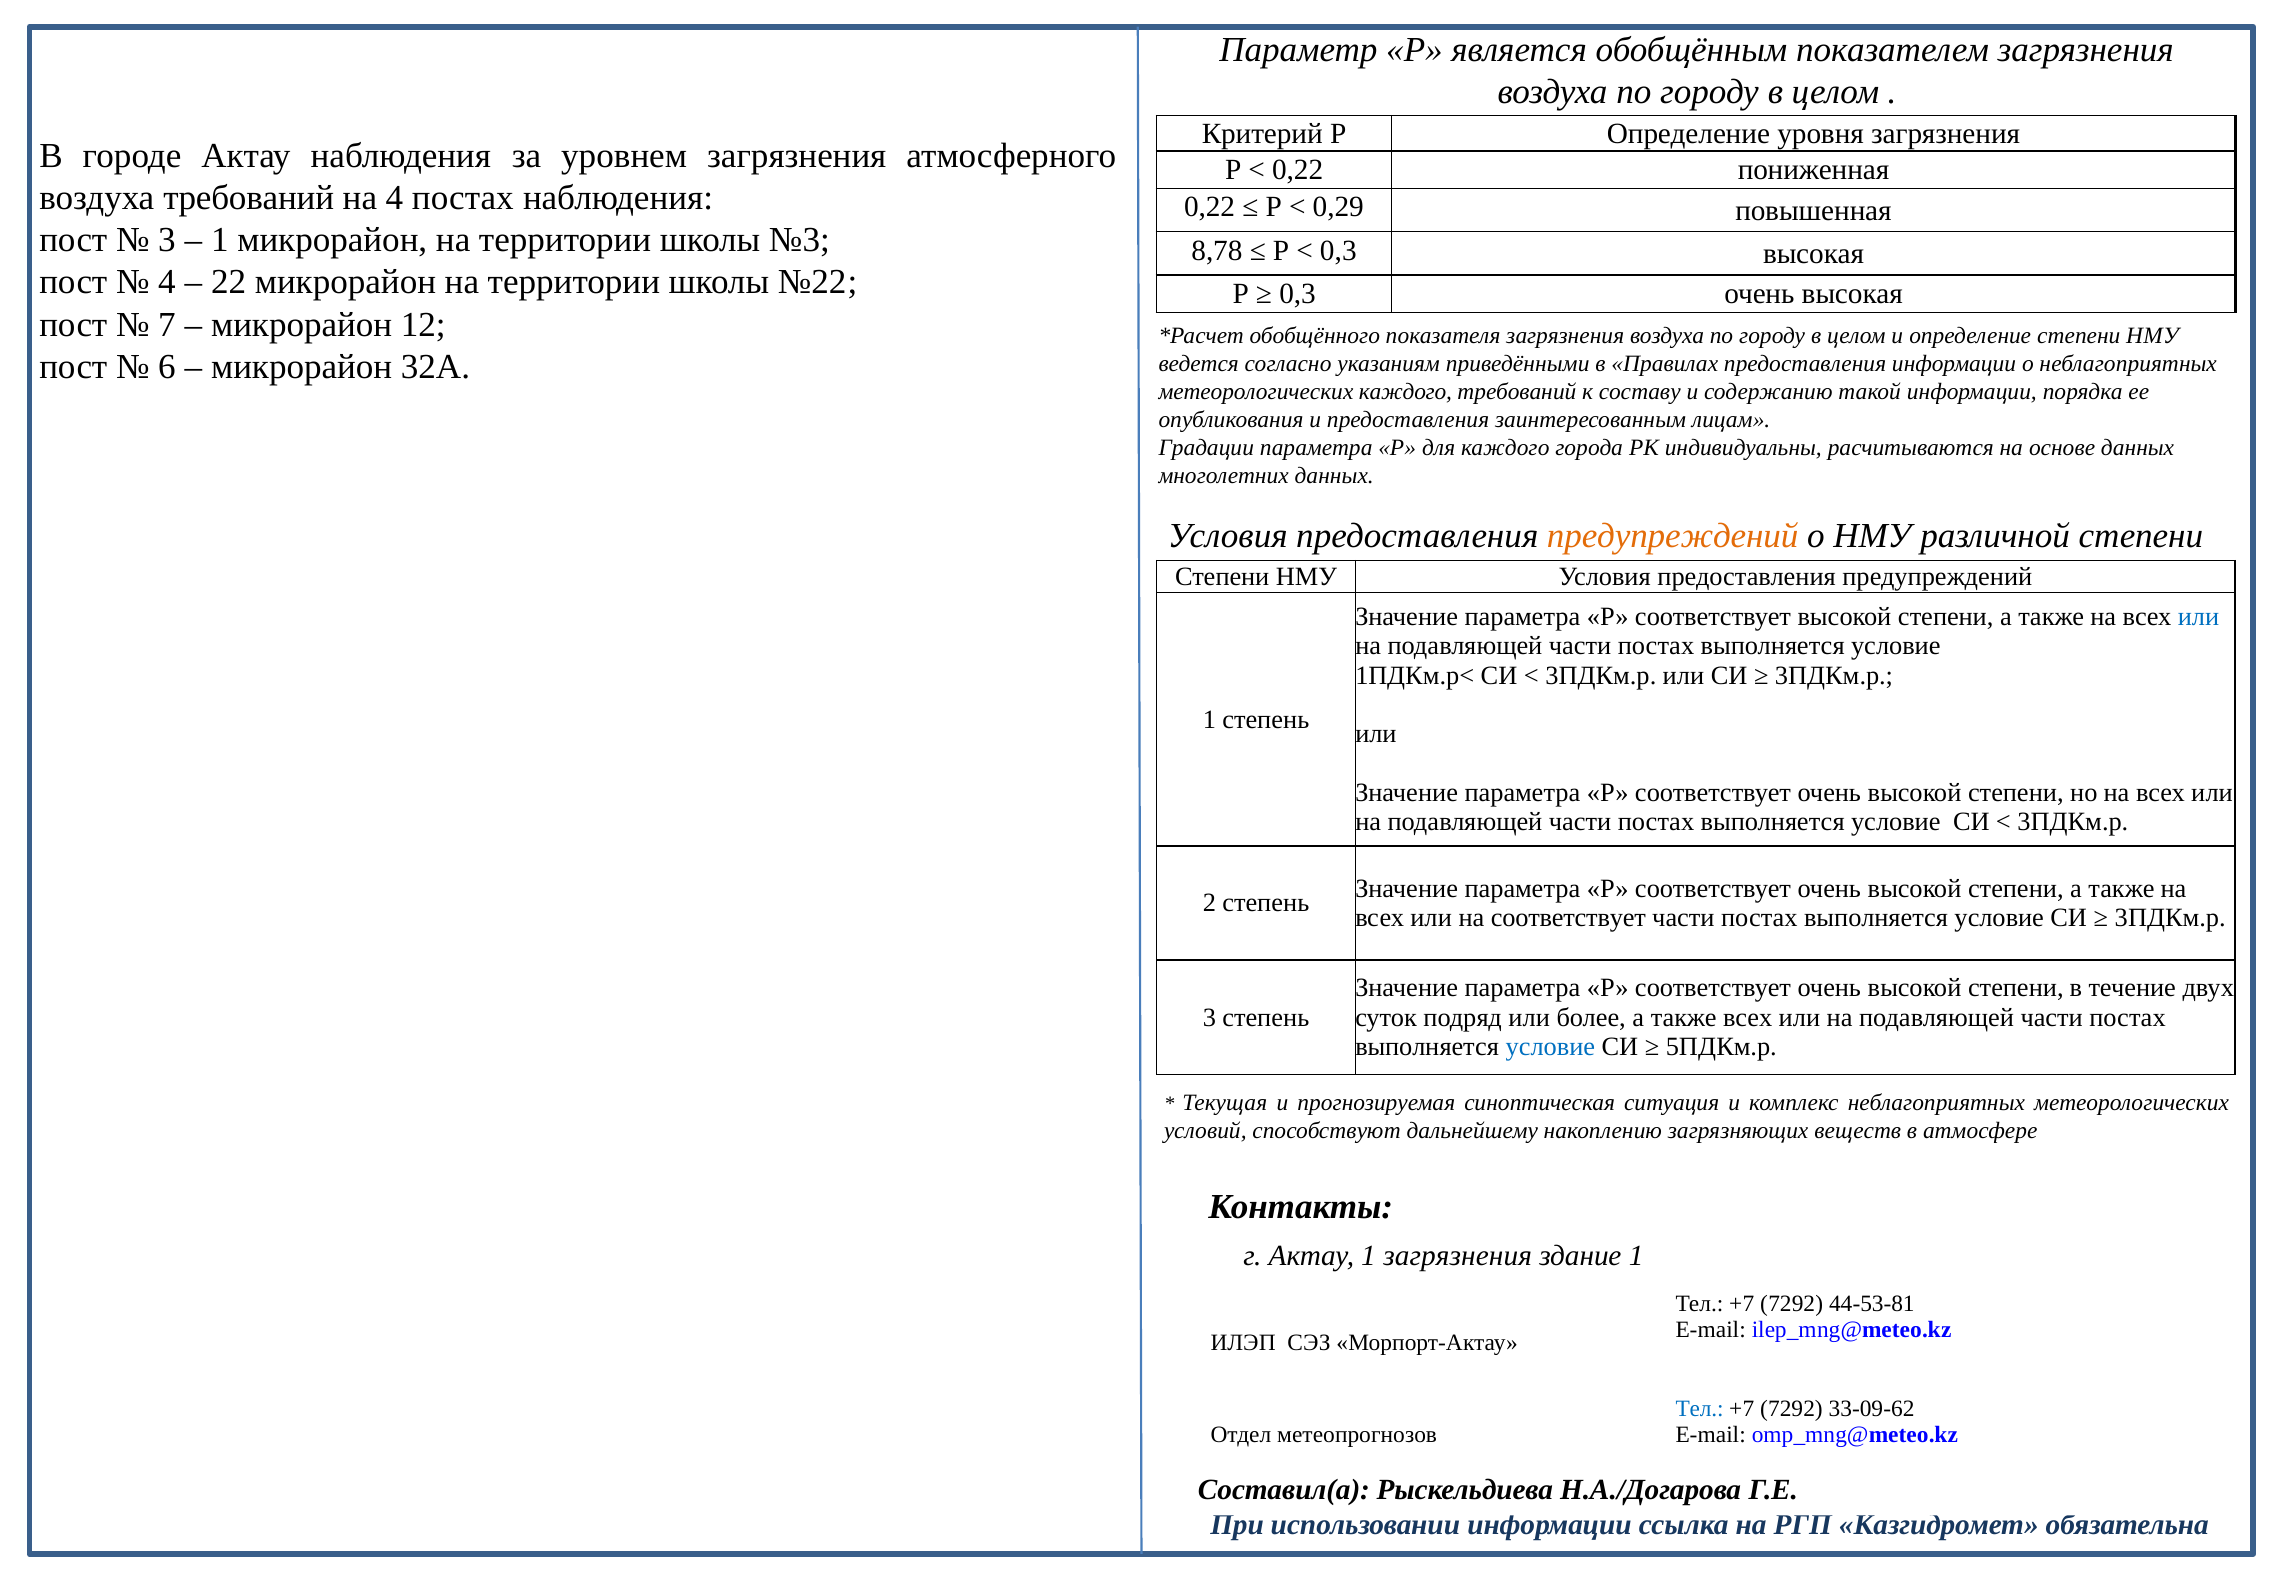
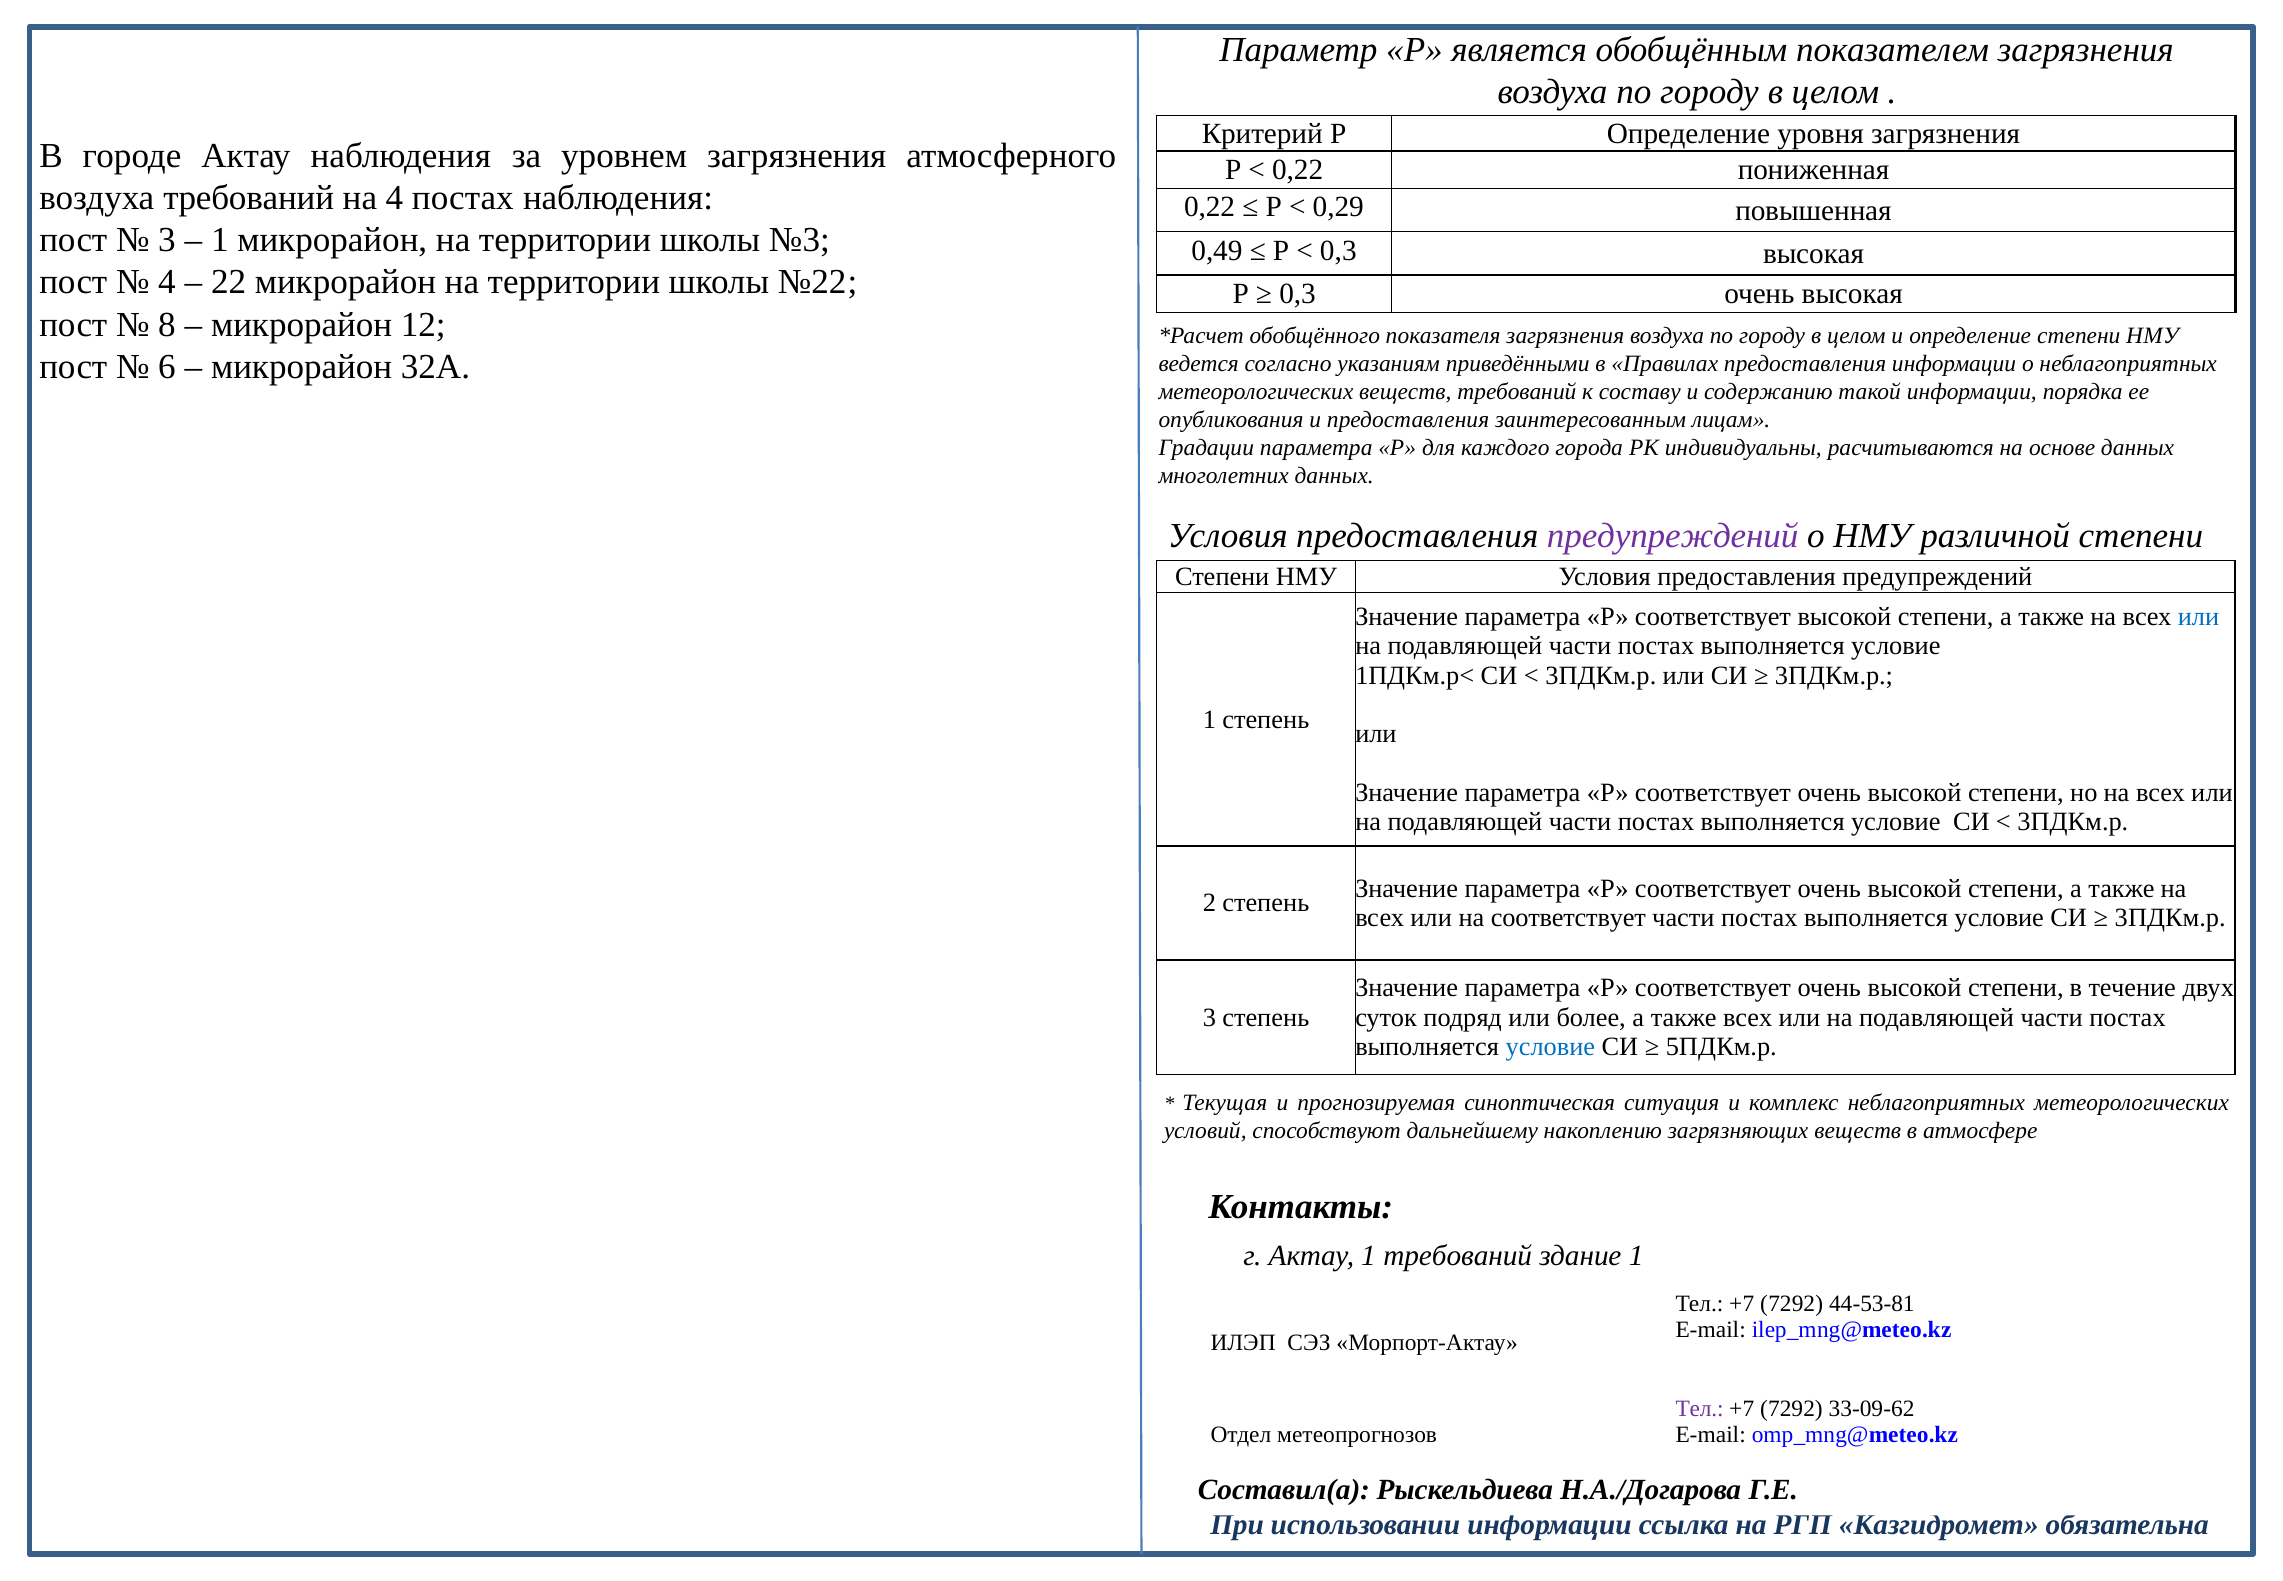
8,78: 8,78 -> 0,49
7: 7 -> 8
метеорологических каждого: каждого -> веществ
предупреждений at (1673, 536) colour: orange -> purple
1 загрязнения: загрязнения -> требований
Тел at (1700, 1409) colour: blue -> purple
